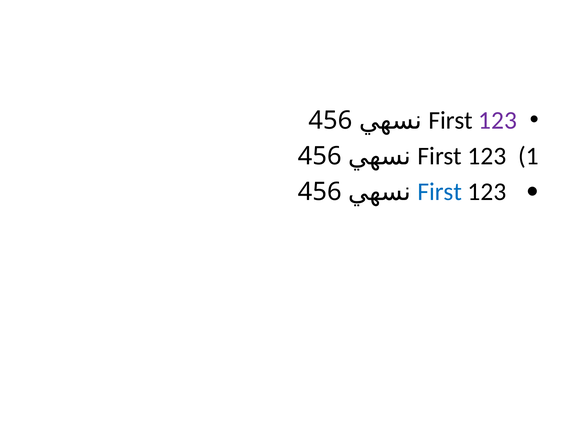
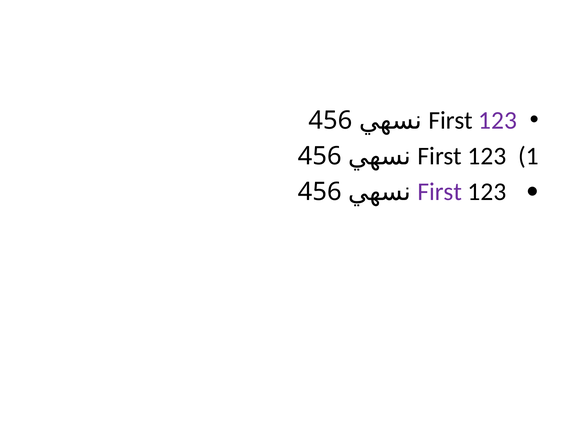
First at (440, 192) colour: blue -> purple
